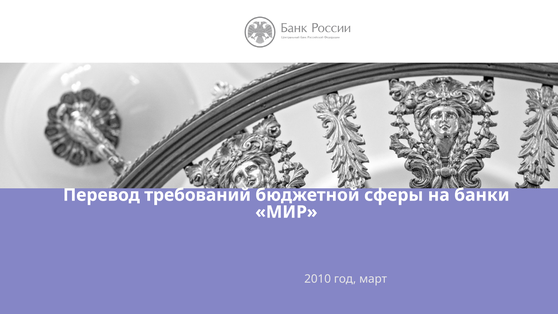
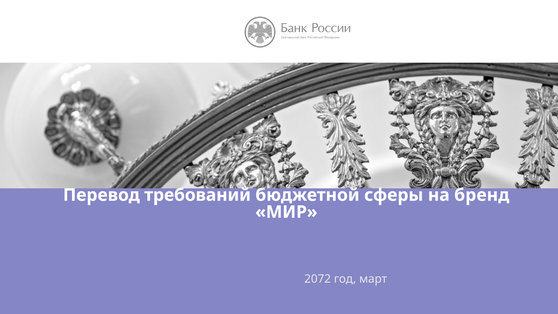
банки: банки -> бренд
2010: 2010 -> 2072
